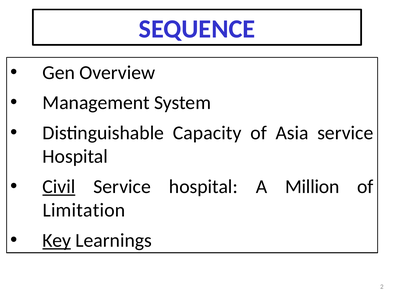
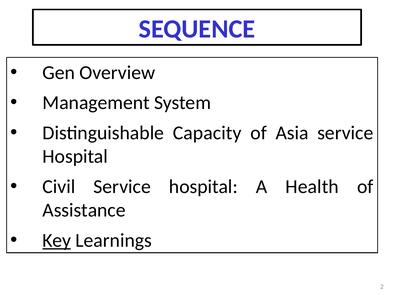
Civil underline: present -> none
Million: Million -> Health
Limitation: Limitation -> Assistance
